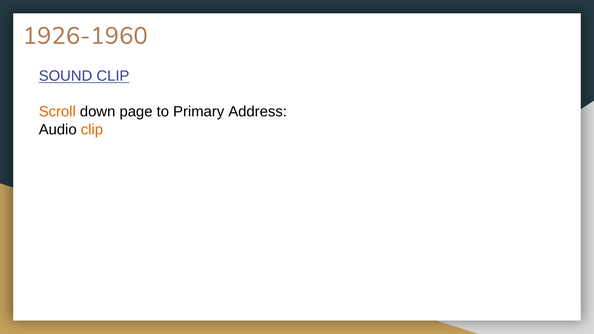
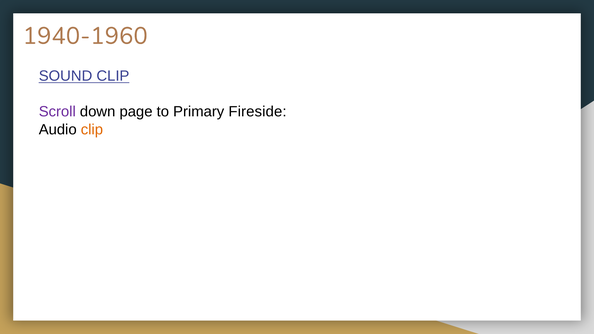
1926-1960: 1926-1960 -> 1940-1960
Scroll colour: orange -> purple
Address: Address -> Fireside
